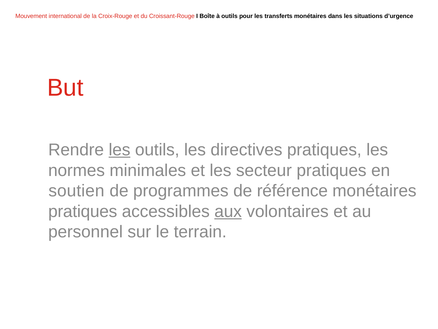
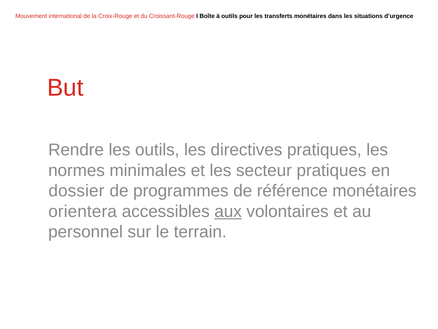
les at (119, 150) underline: present -> none
soutien: soutien -> dossier
pratiques at (83, 211): pratiques -> orientera
